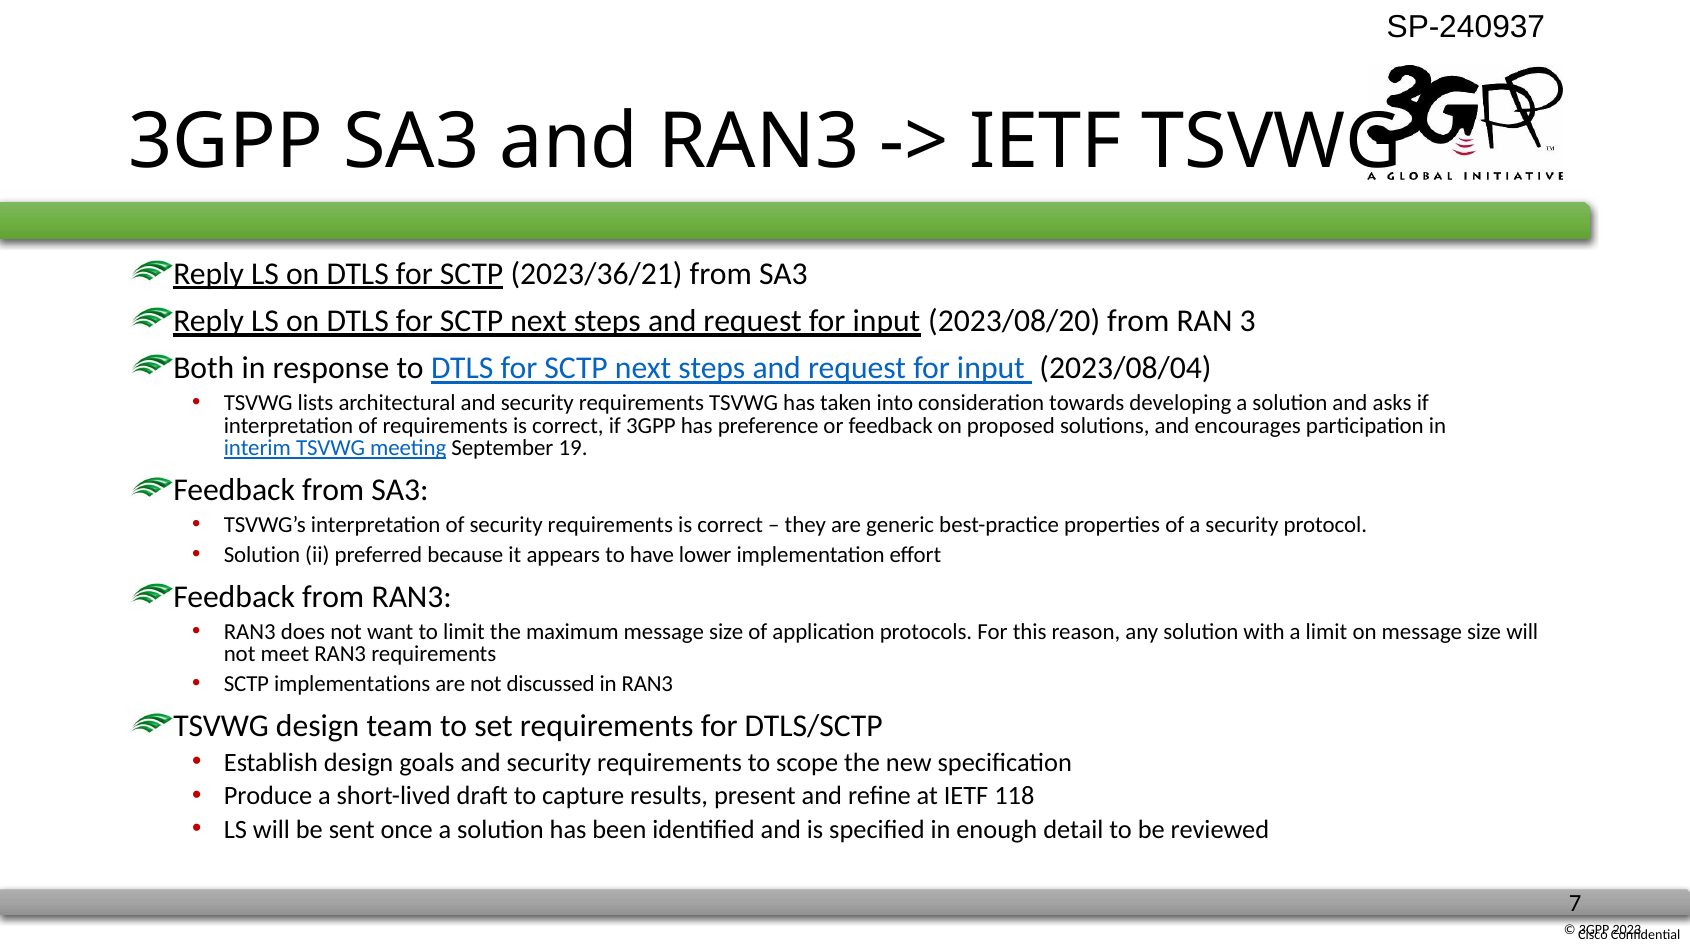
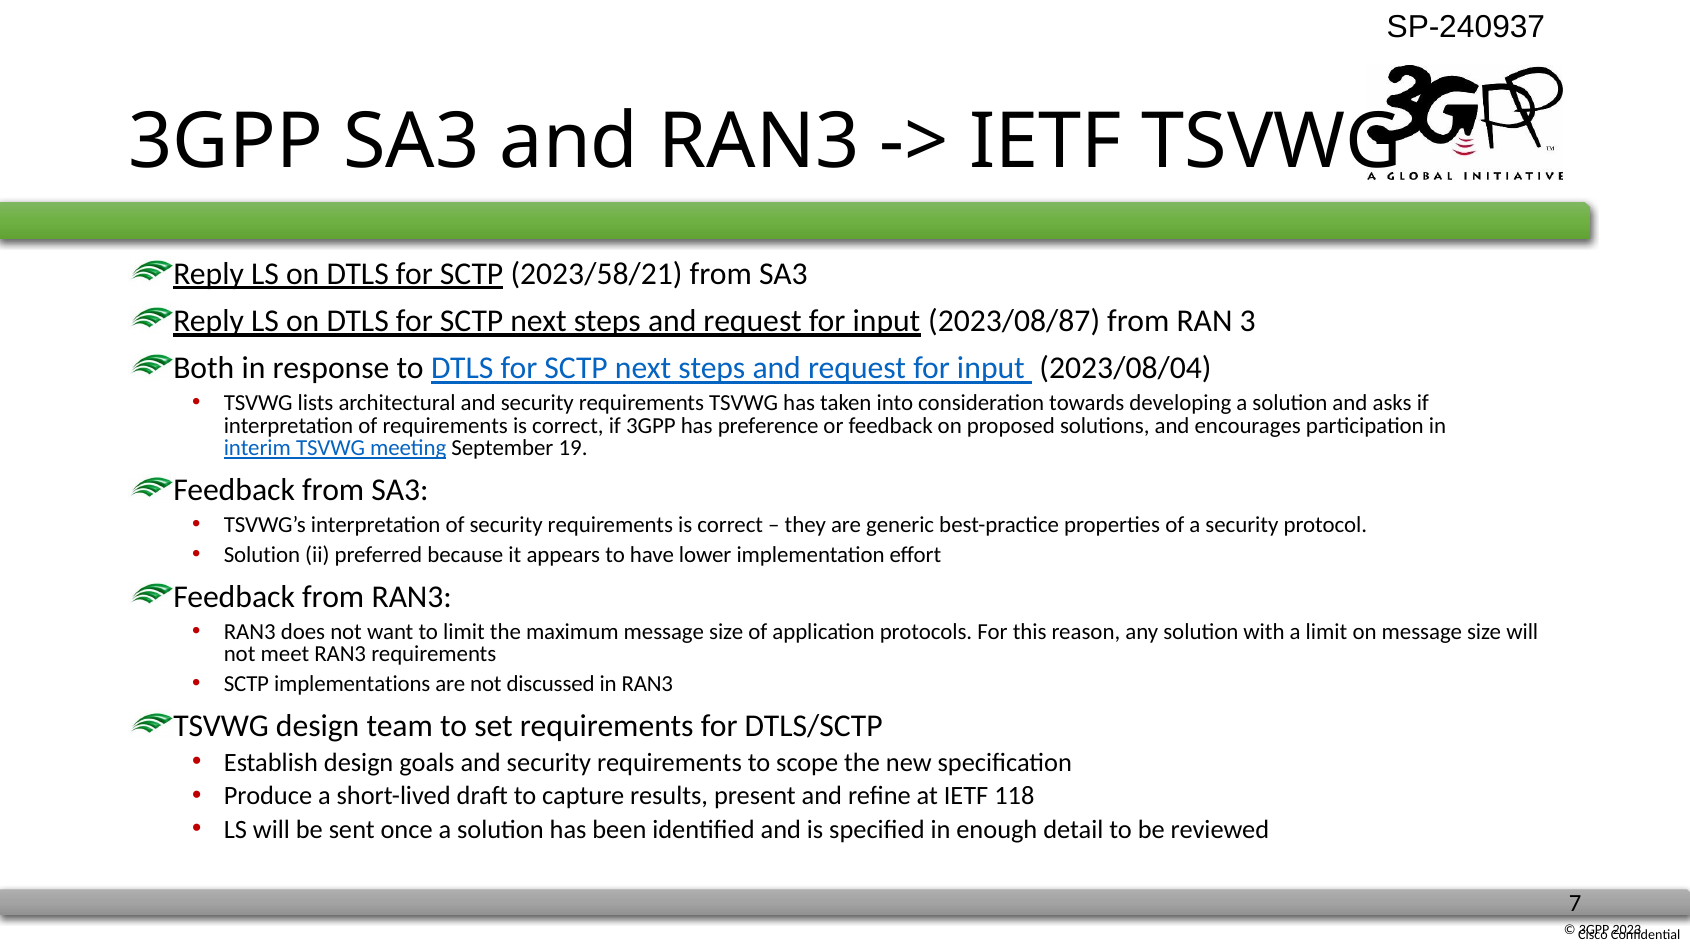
2023/36/21: 2023/36/21 -> 2023/58/21
2023/08/20: 2023/08/20 -> 2023/08/87
